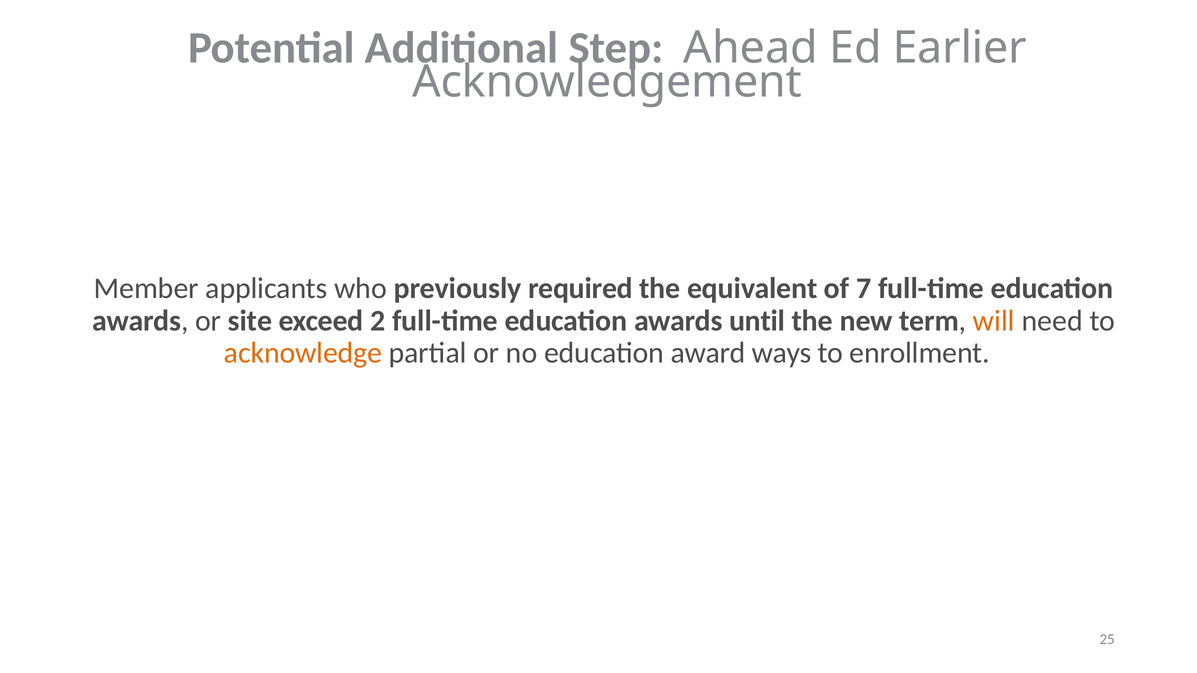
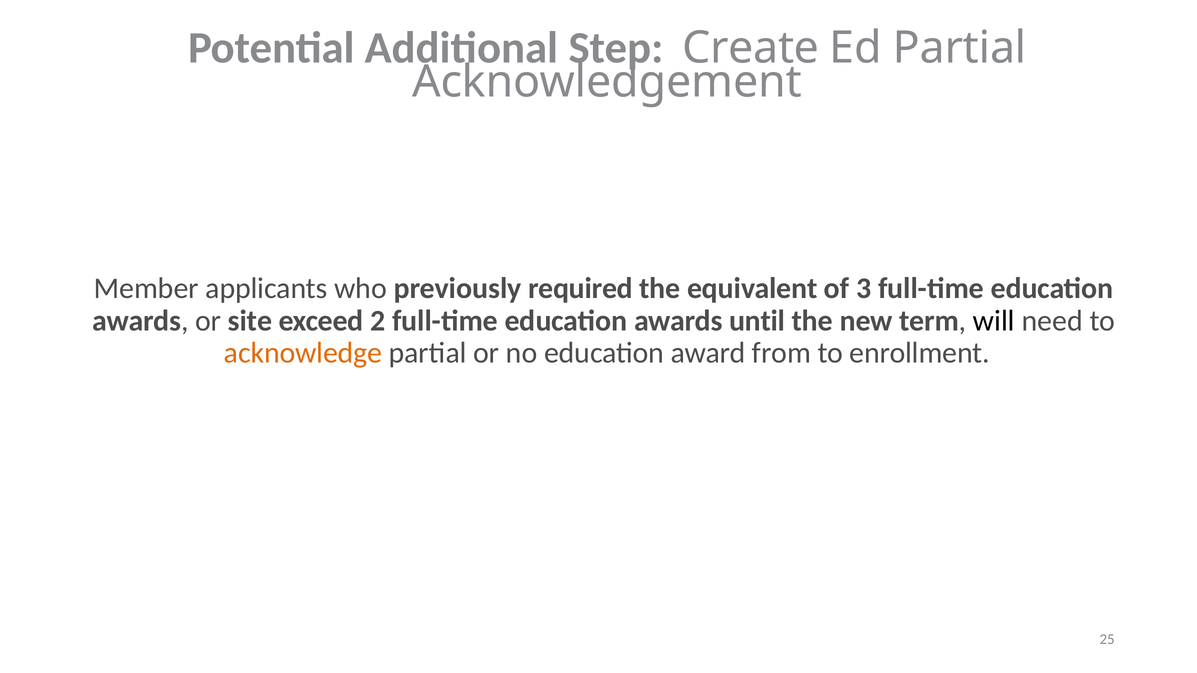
Ahead: Ahead -> Create
Ed Earlier: Earlier -> Partial
7: 7 -> 3
will colour: orange -> black
ways: ways -> from
